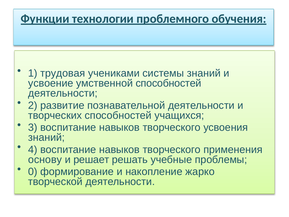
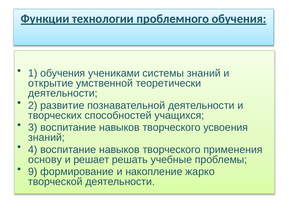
1 трудовая: трудовая -> обучения
усвоение: усвоение -> открытие
умственной способностей: способностей -> теоретически
0: 0 -> 9
